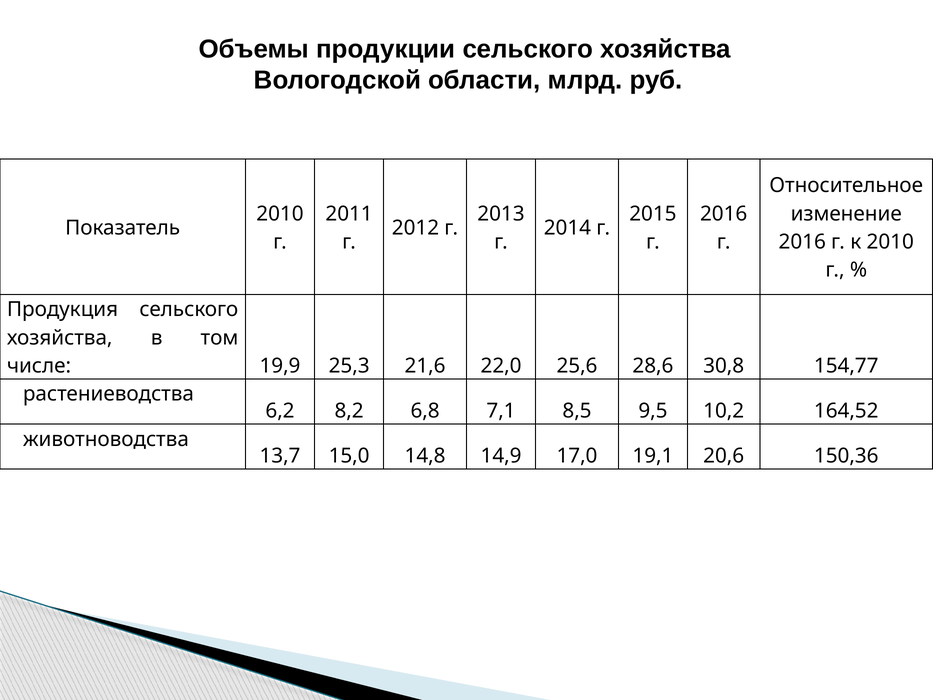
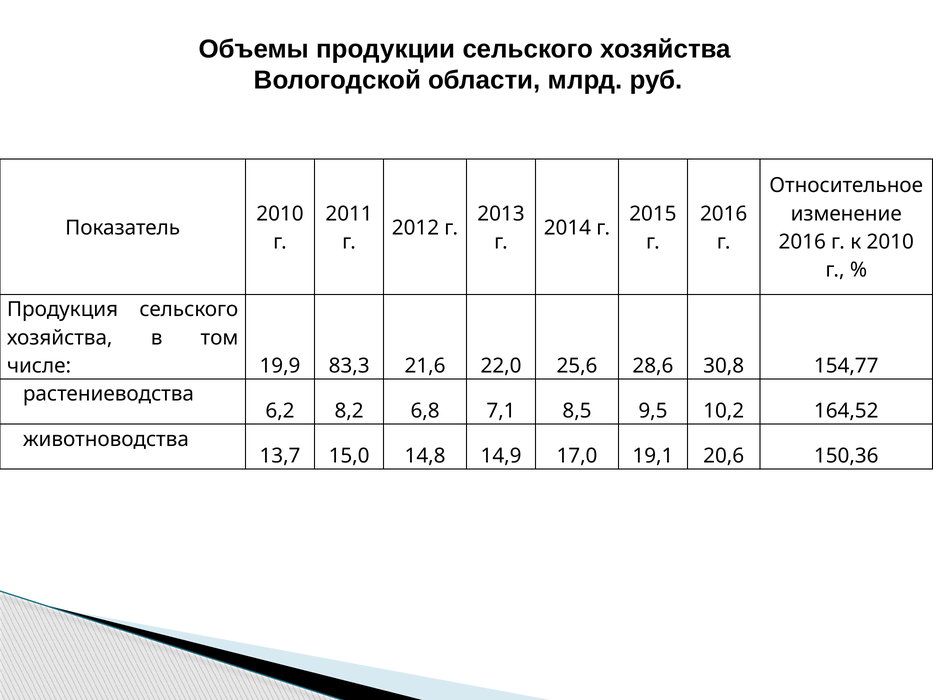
25,3: 25,3 -> 83,3
